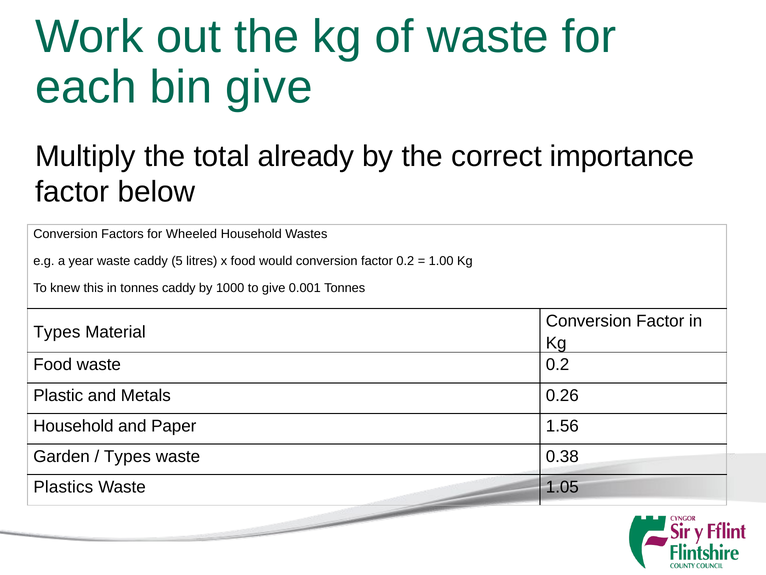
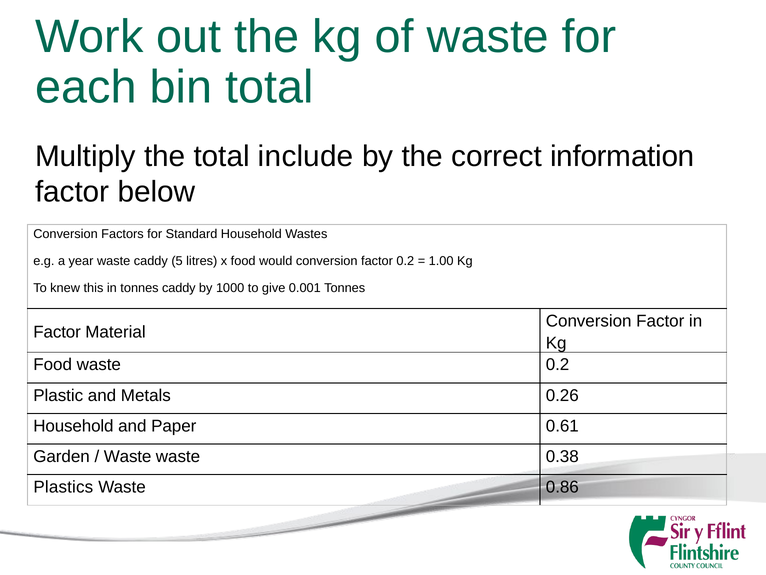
bin give: give -> total
already: already -> include
importance: importance -> information
Wheeled: Wheeled -> Standard
Types at (57, 332): Types -> Factor
1.56: 1.56 -> 0.61
Types at (127, 456): Types -> Waste
1.05: 1.05 -> 0.86
